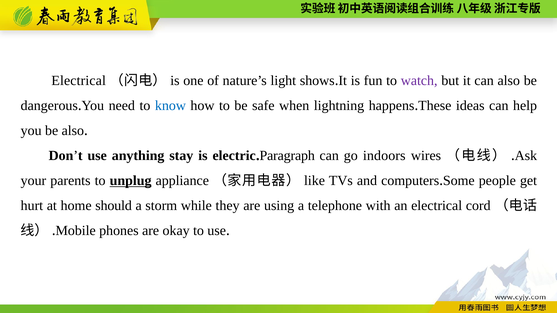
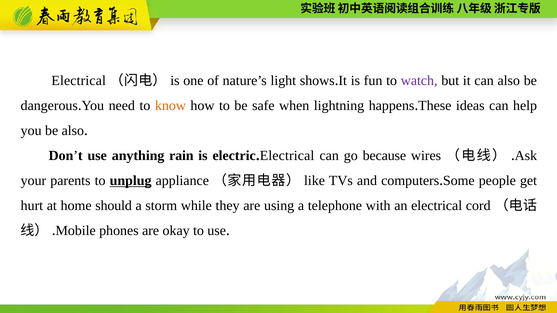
know colour: blue -> orange
stay: stay -> rain
Paragraph at (287, 156): Paragraph -> Electrical
indoors: indoors -> because
